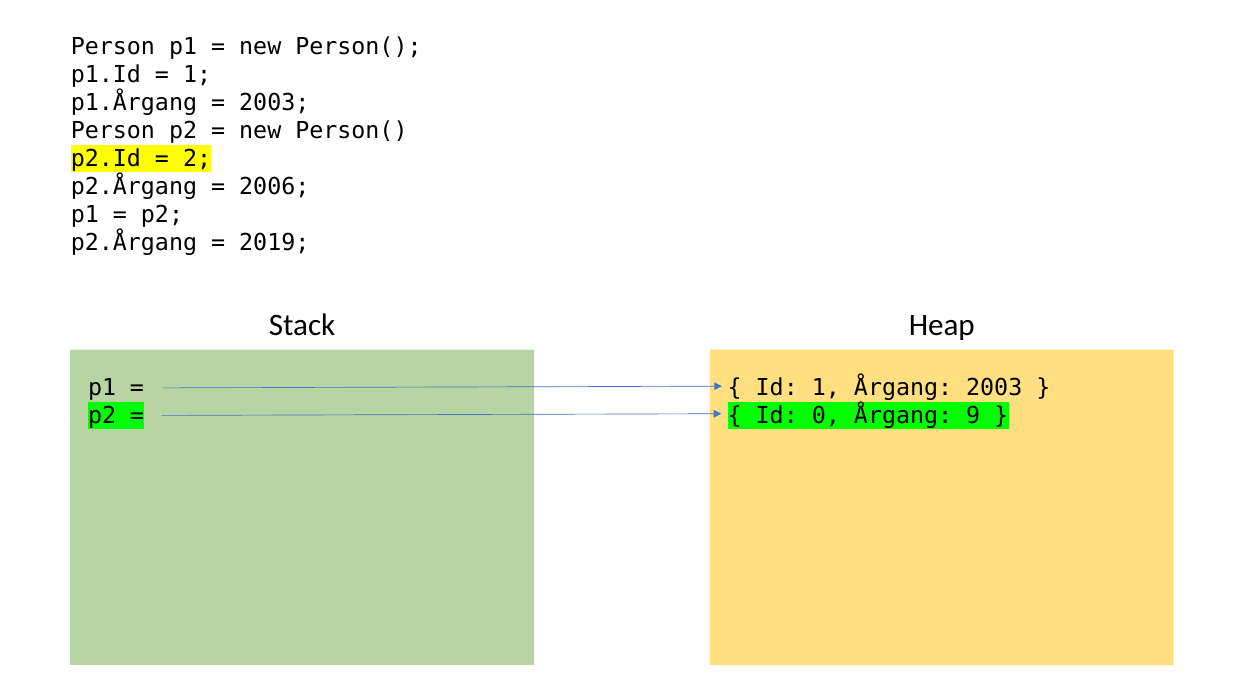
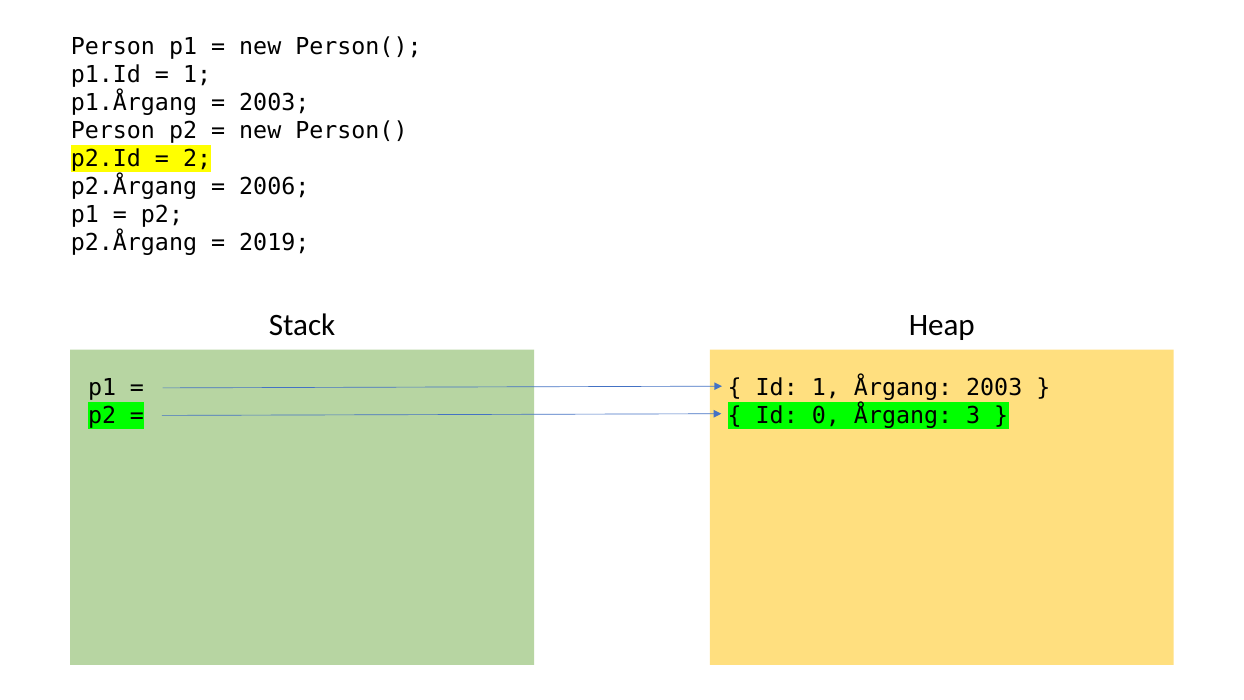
9: 9 -> 3
